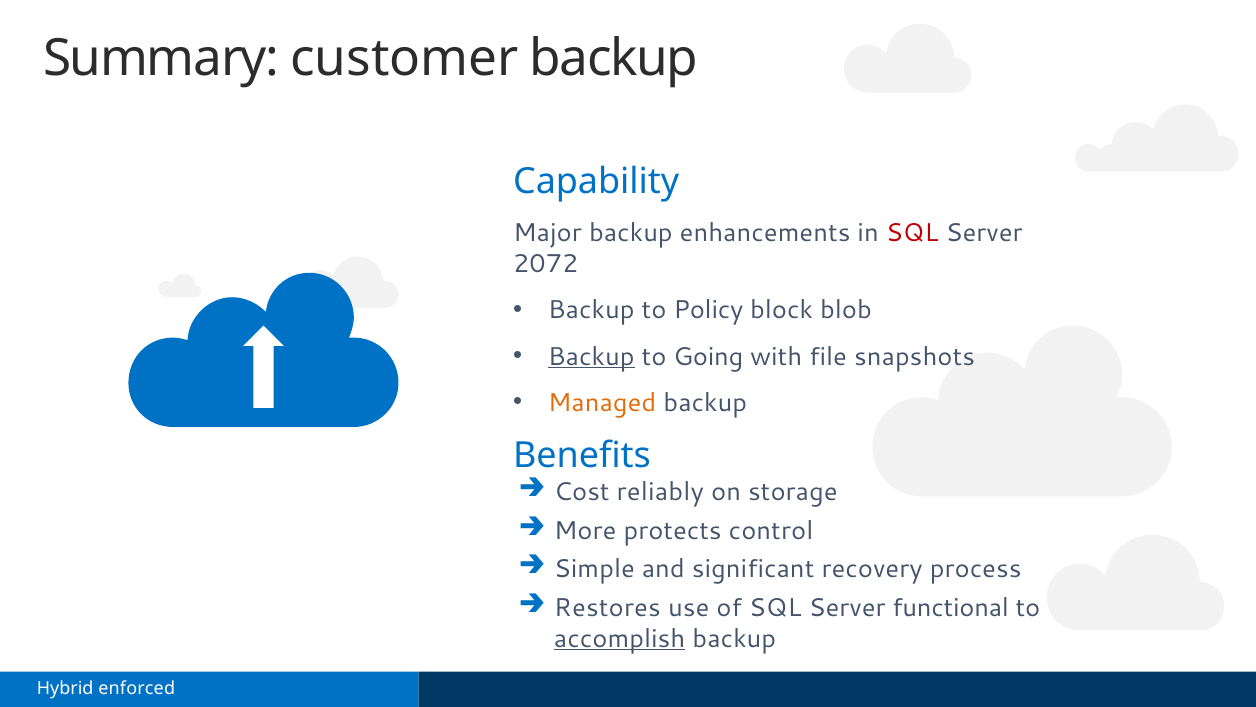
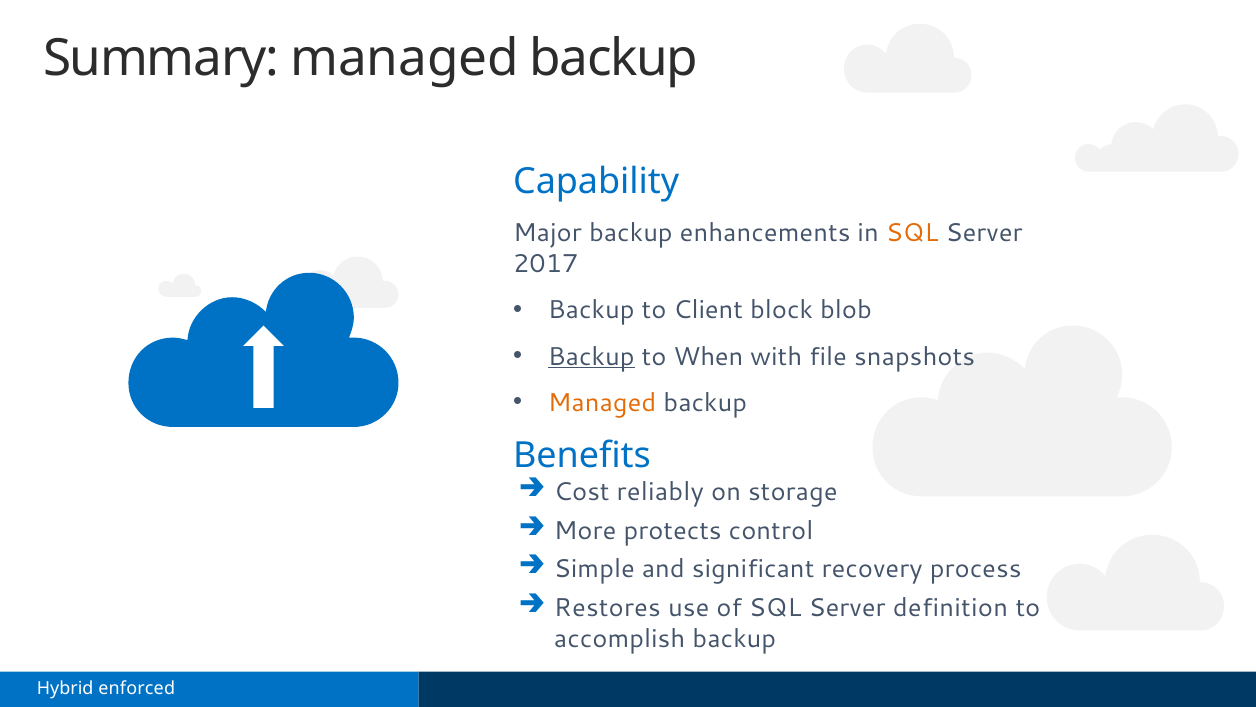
Summary customer: customer -> managed
SQL at (912, 233) colour: red -> orange
2072: 2072 -> 2017
Policy: Policy -> Client
Going: Going -> When
functional: functional -> definition
accomplish underline: present -> none
